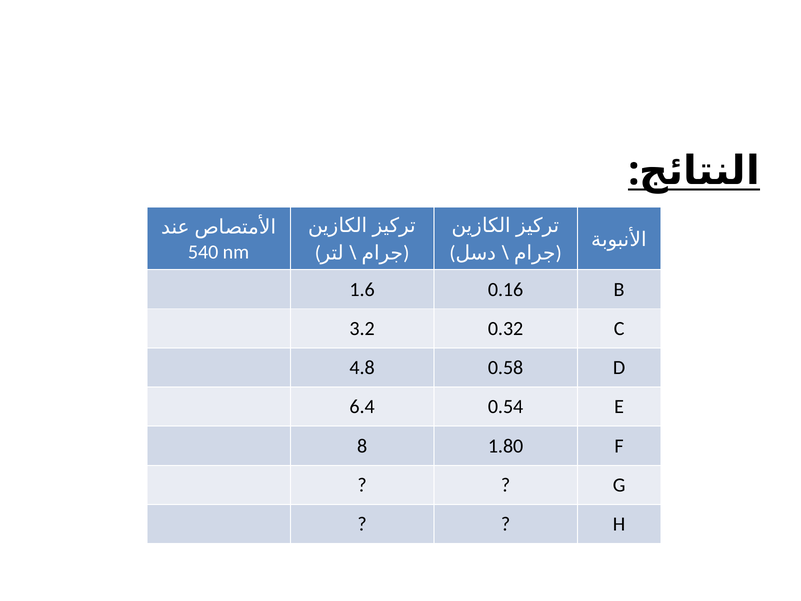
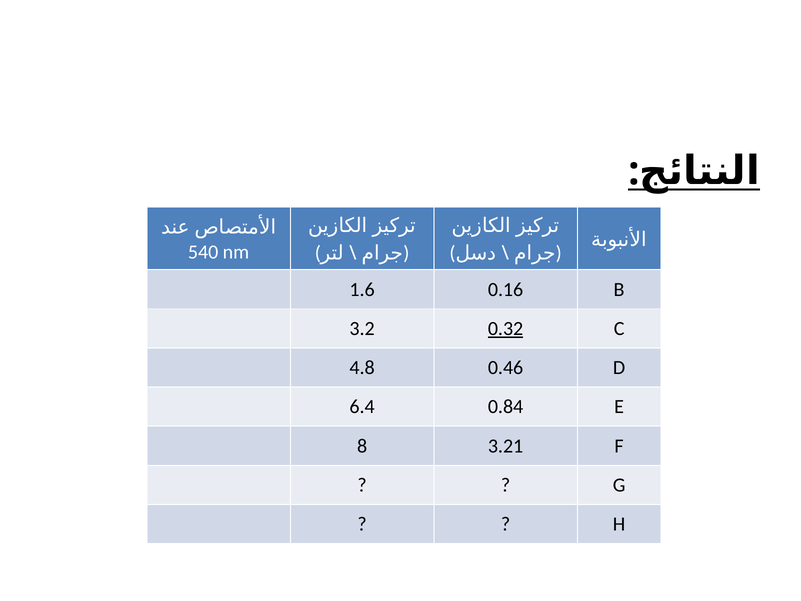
0.32 underline: none -> present
0.58: 0.58 -> 0.46
0.54: 0.54 -> 0.84
1.80: 1.80 -> 3.21
